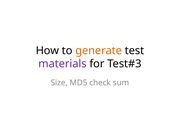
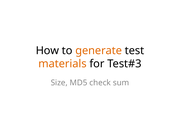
materials colour: purple -> orange
